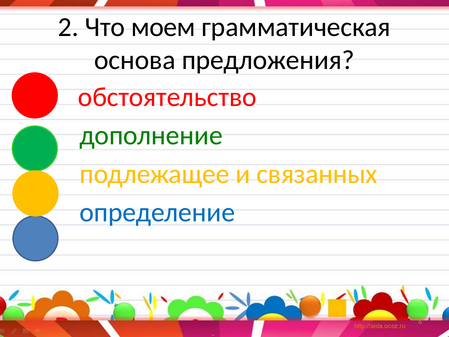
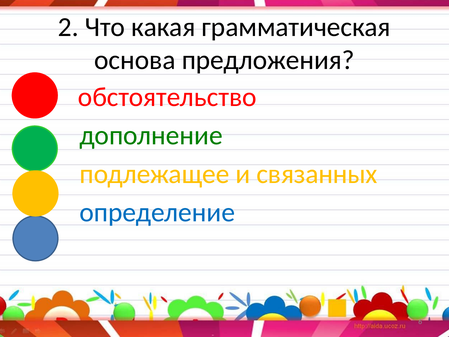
моем: моем -> какая
